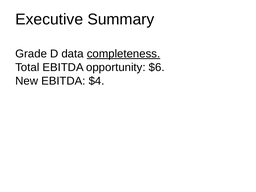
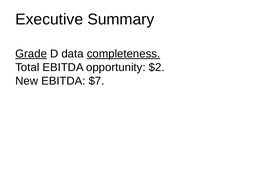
Grade underline: none -> present
$6: $6 -> $2
$4: $4 -> $7
